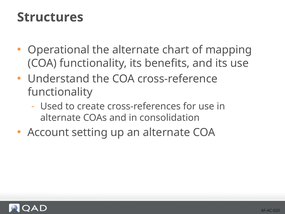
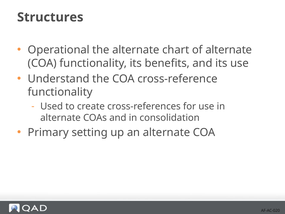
of mapping: mapping -> alternate
Account: Account -> Primary
